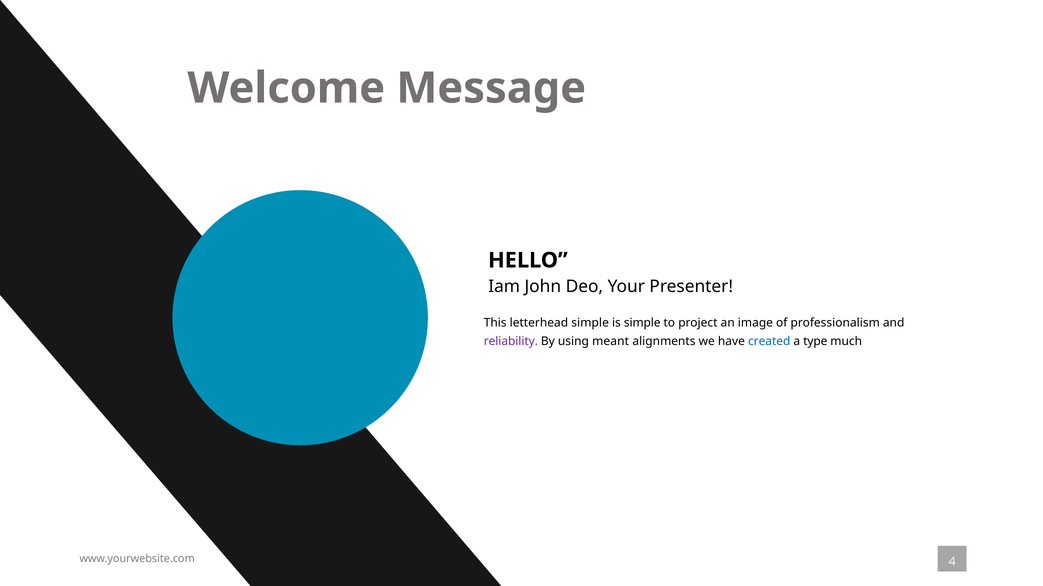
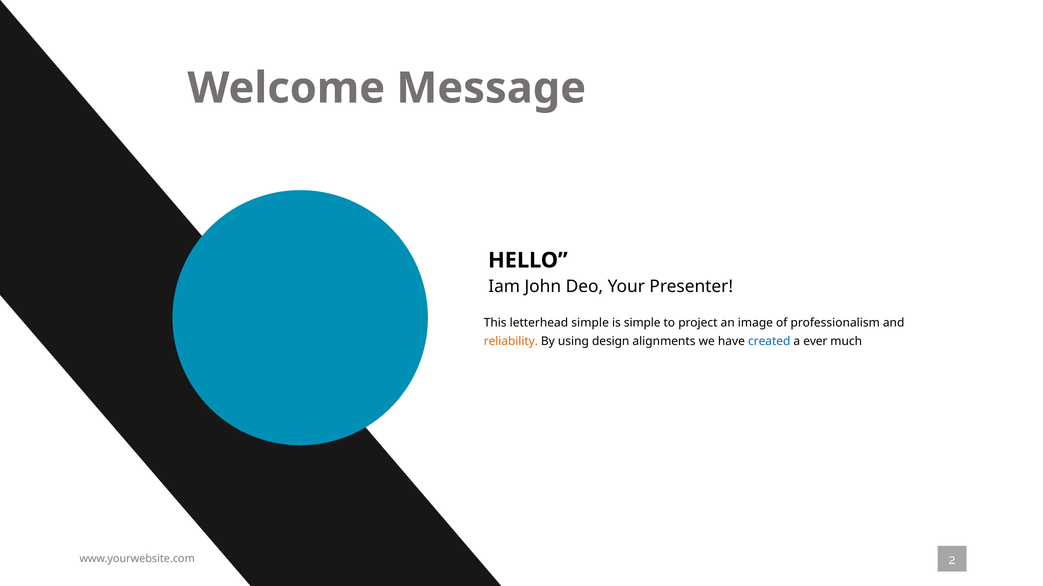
reliability colour: purple -> orange
meant: meant -> design
type: type -> ever
4: 4 -> 2
